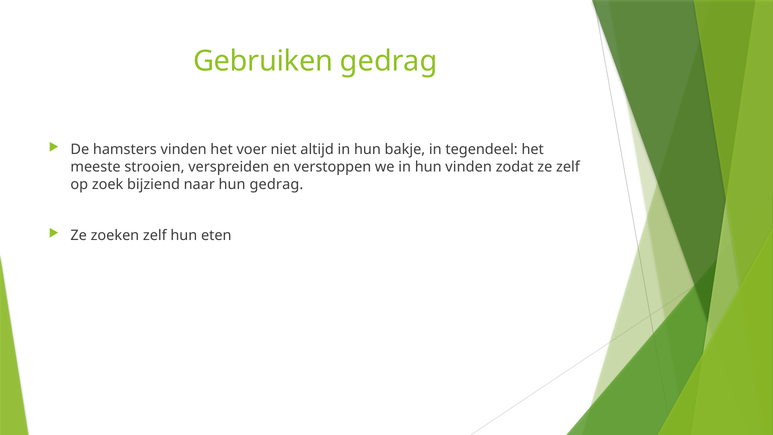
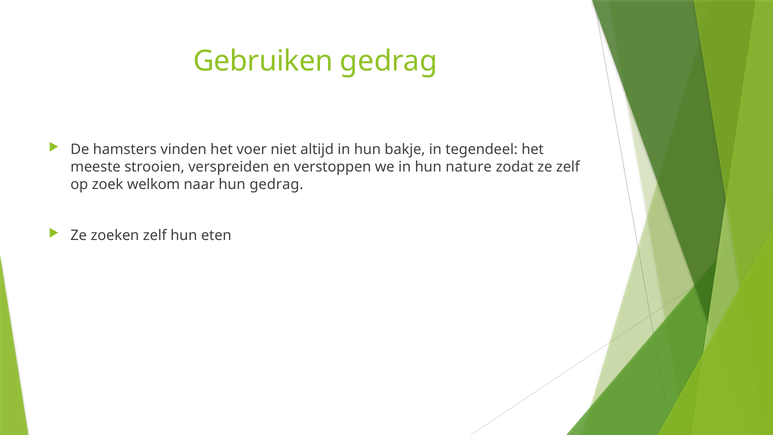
hun vinden: vinden -> nature
bijziend: bijziend -> welkom
